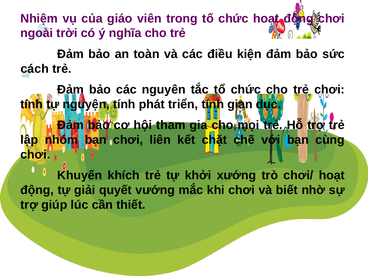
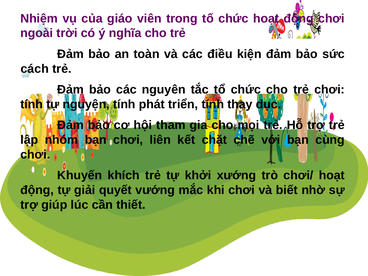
gian: gian -> thay
